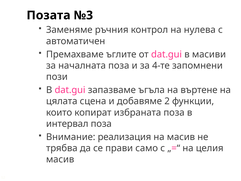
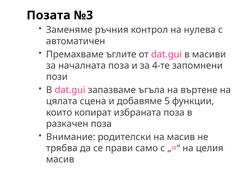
2: 2 -> 5
интервал: интервал -> разкачен
реализация: реализация -> родителски
